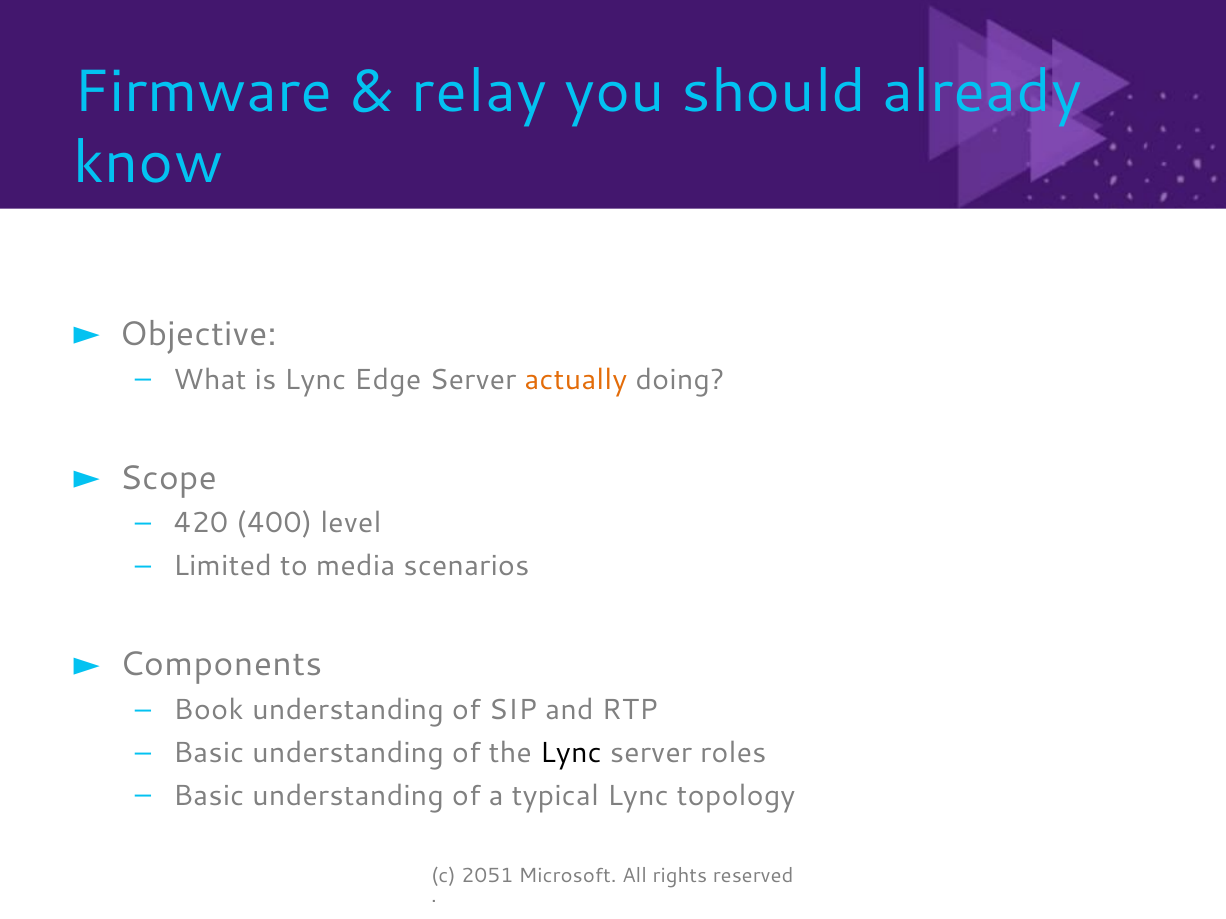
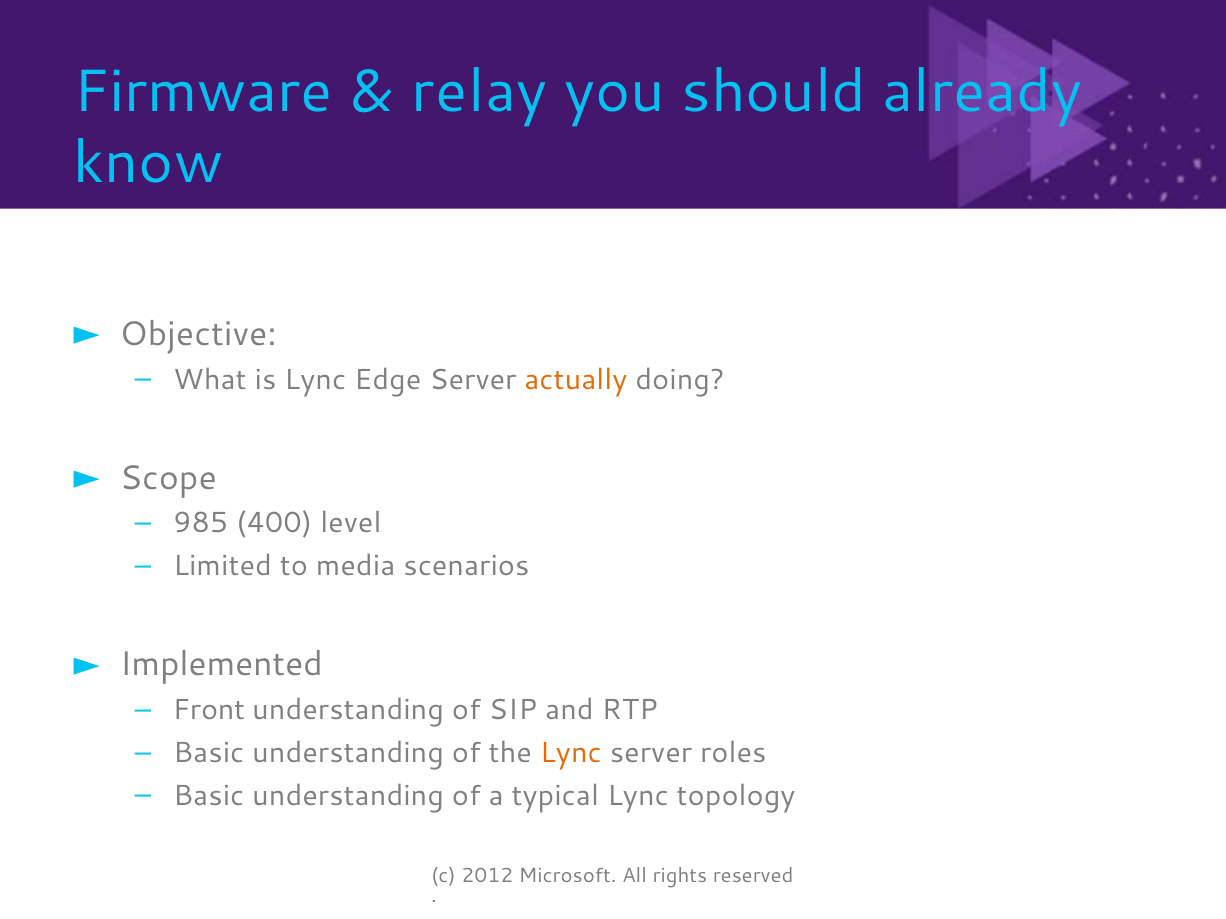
420: 420 -> 985
Components: Components -> Implemented
Book: Book -> Front
Lync at (571, 753) colour: black -> orange
2051: 2051 -> 2012
